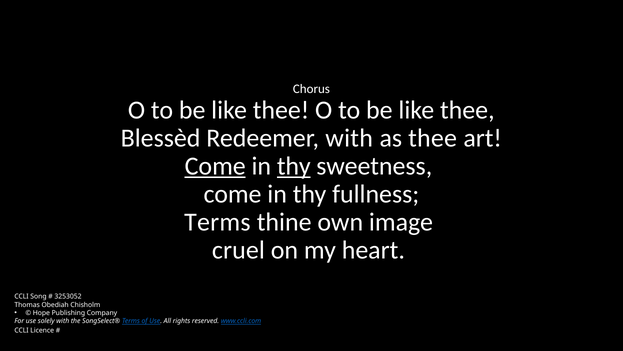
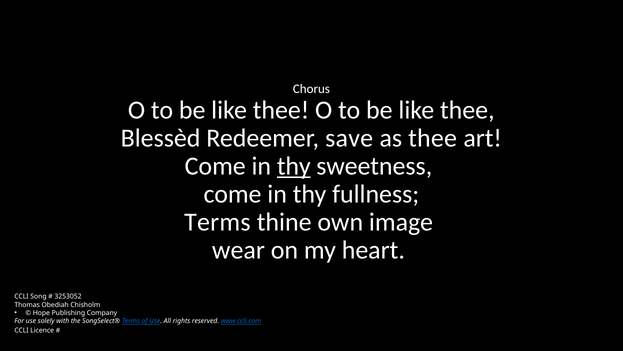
Redeemer with: with -> save
Come at (215, 166) underline: present -> none
cruel: cruel -> wear
